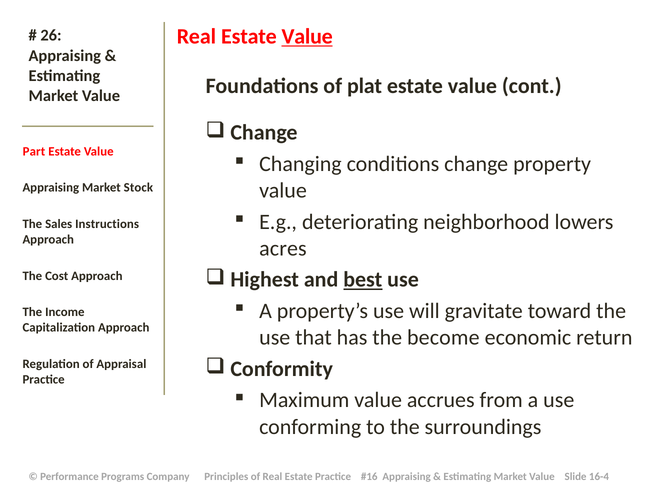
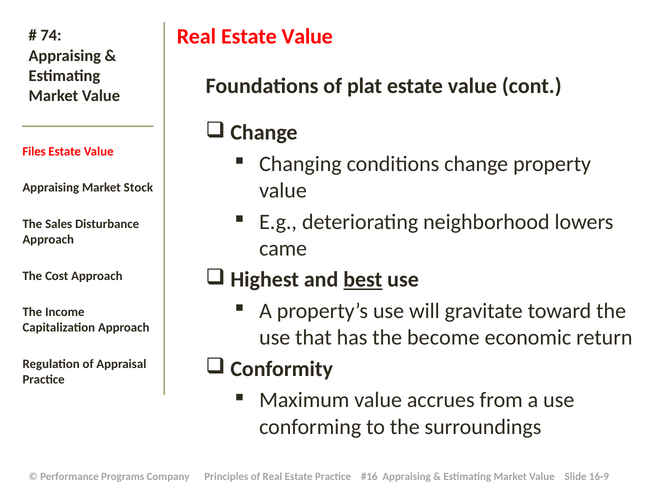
Value at (307, 37) underline: present -> none
26: 26 -> 74
Part: Part -> Files
Instructions: Instructions -> Disturbance
acres: acres -> came
16-4: 16-4 -> 16-9
